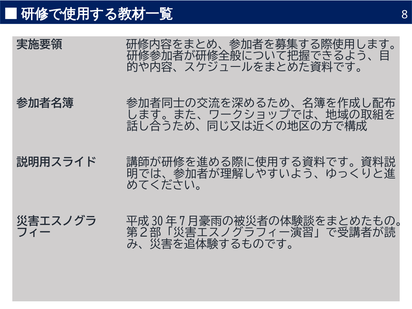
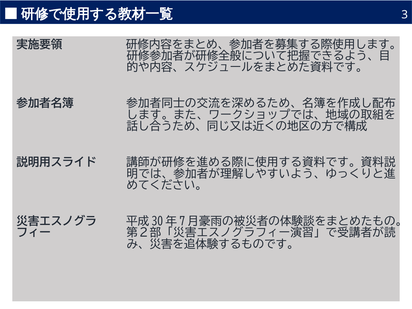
8: 8 -> 3
